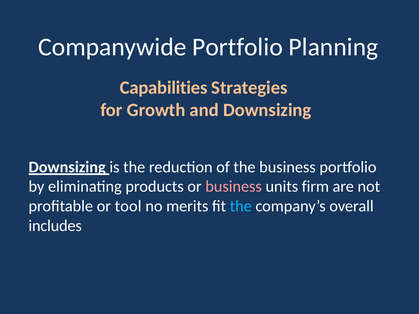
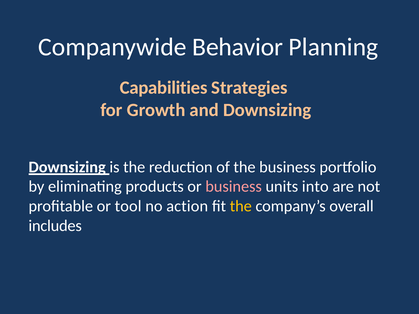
Companywide Portfolio: Portfolio -> Behavior
firm: firm -> into
merits: merits -> action
the at (241, 206) colour: light blue -> yellow
